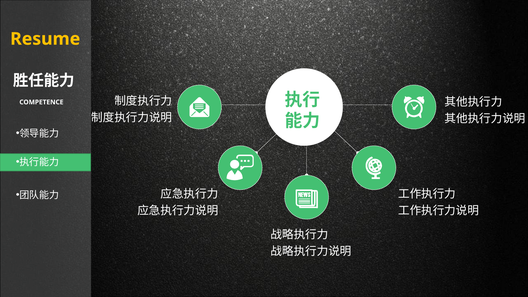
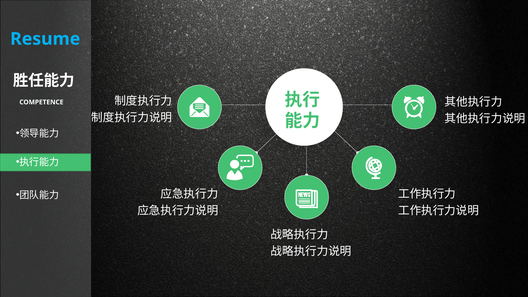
Resume colour: yellow -> light blue
